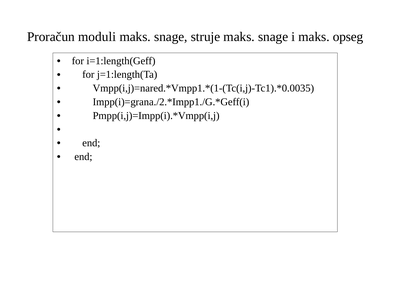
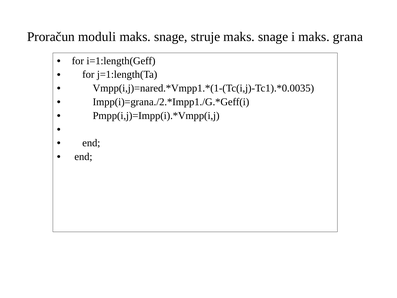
opseg: opseg -> grana
